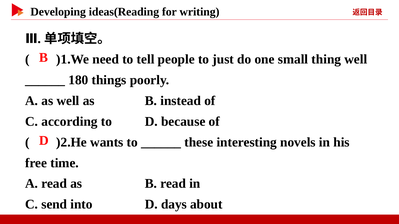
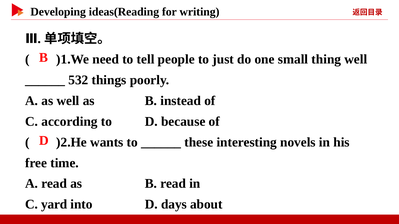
180: 180 -> 532
send: send -> yard
